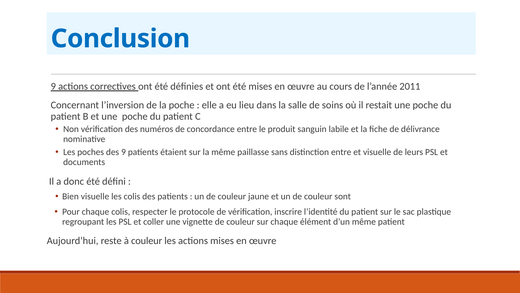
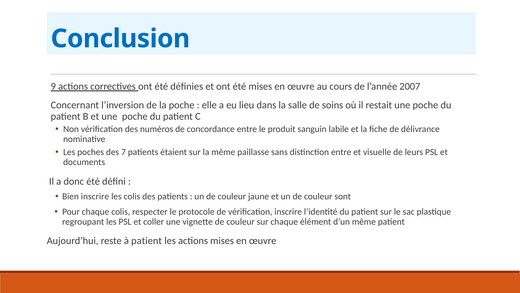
2011: 2011 -> 2007
des 9: 9 -> 7
Bien visuelle: visuelle -> inscrire
à couleur: couleur -> patient
